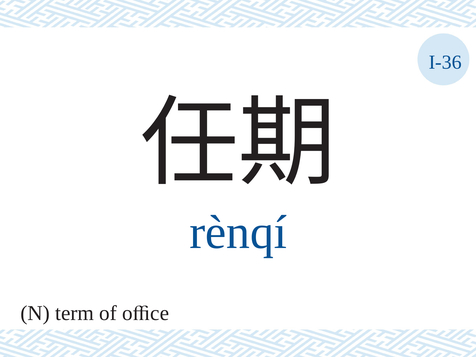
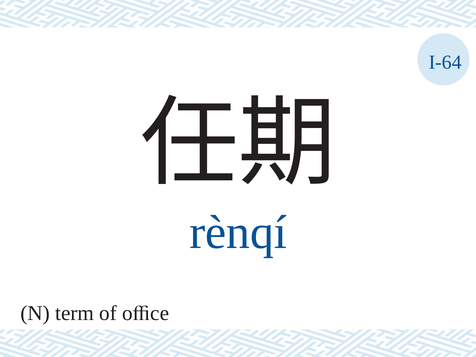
I-36: I-36 -> I-64
